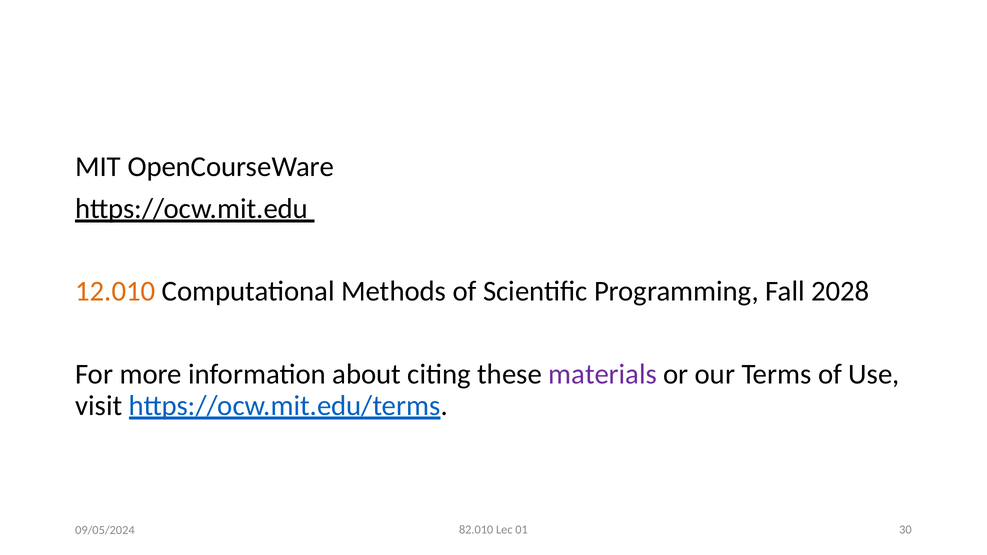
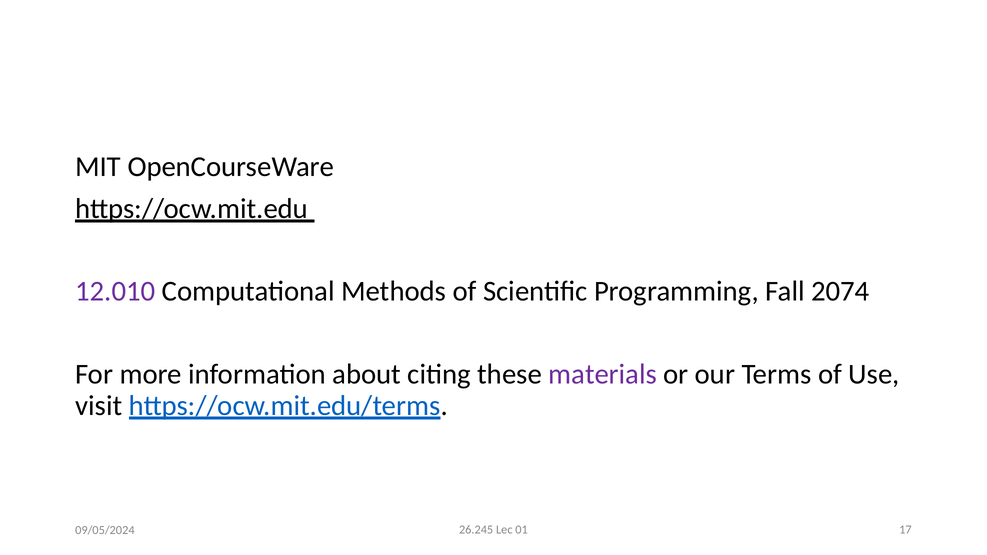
12.010 colour: orange -> purple
2028: 2028 -> 2074
82.010: 82.010 -> 26.245
30: 30 -> 17
